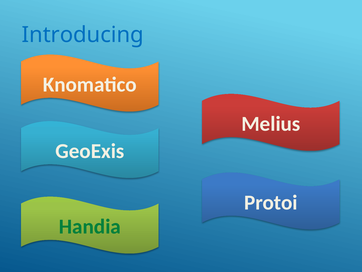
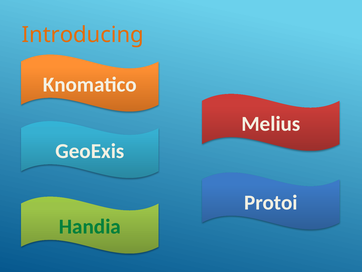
Introducing colour: blue -> orange
